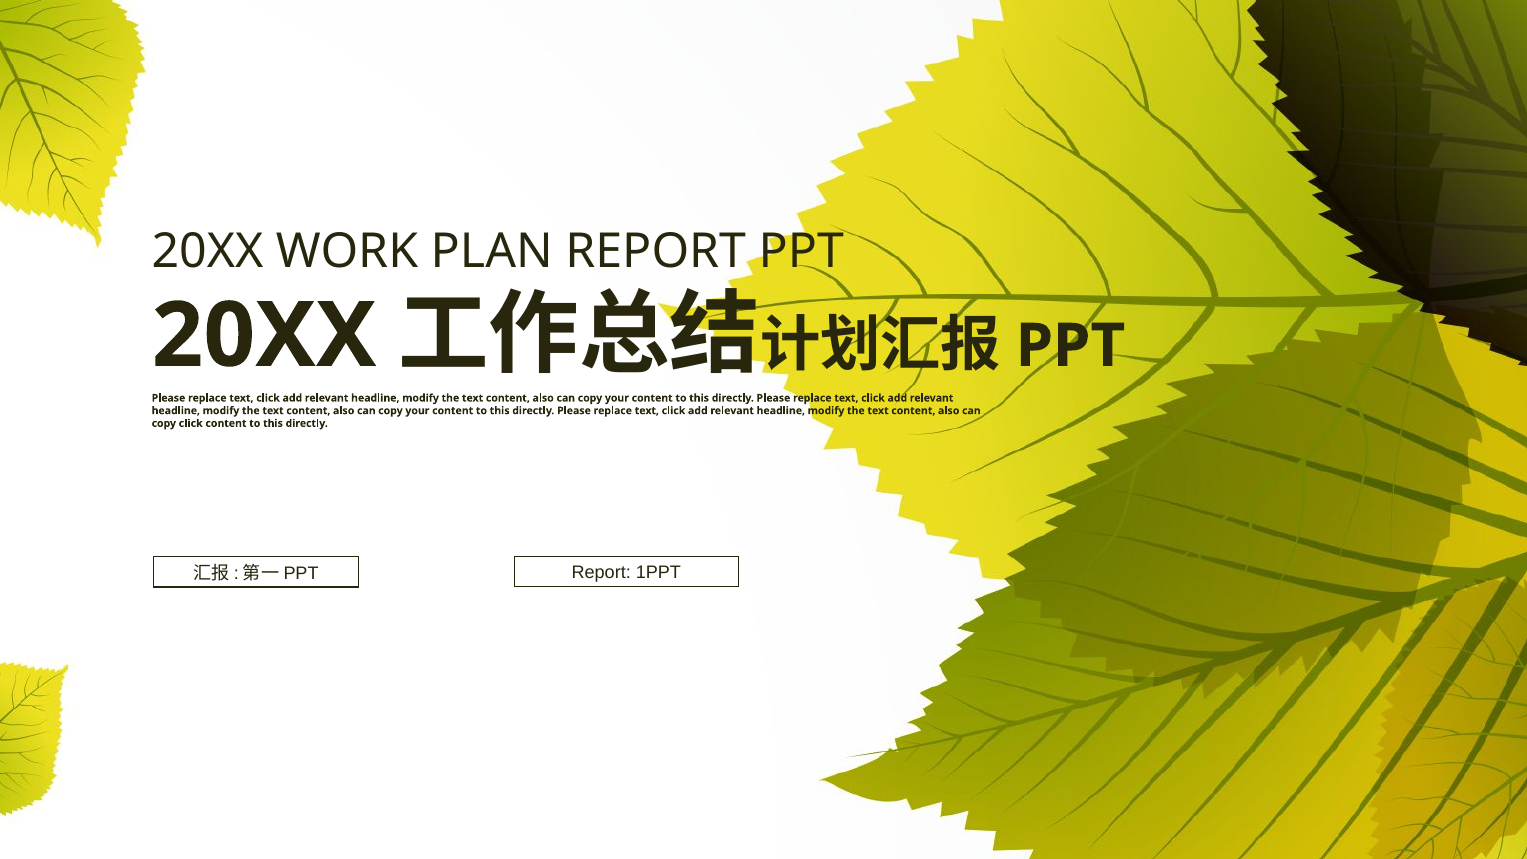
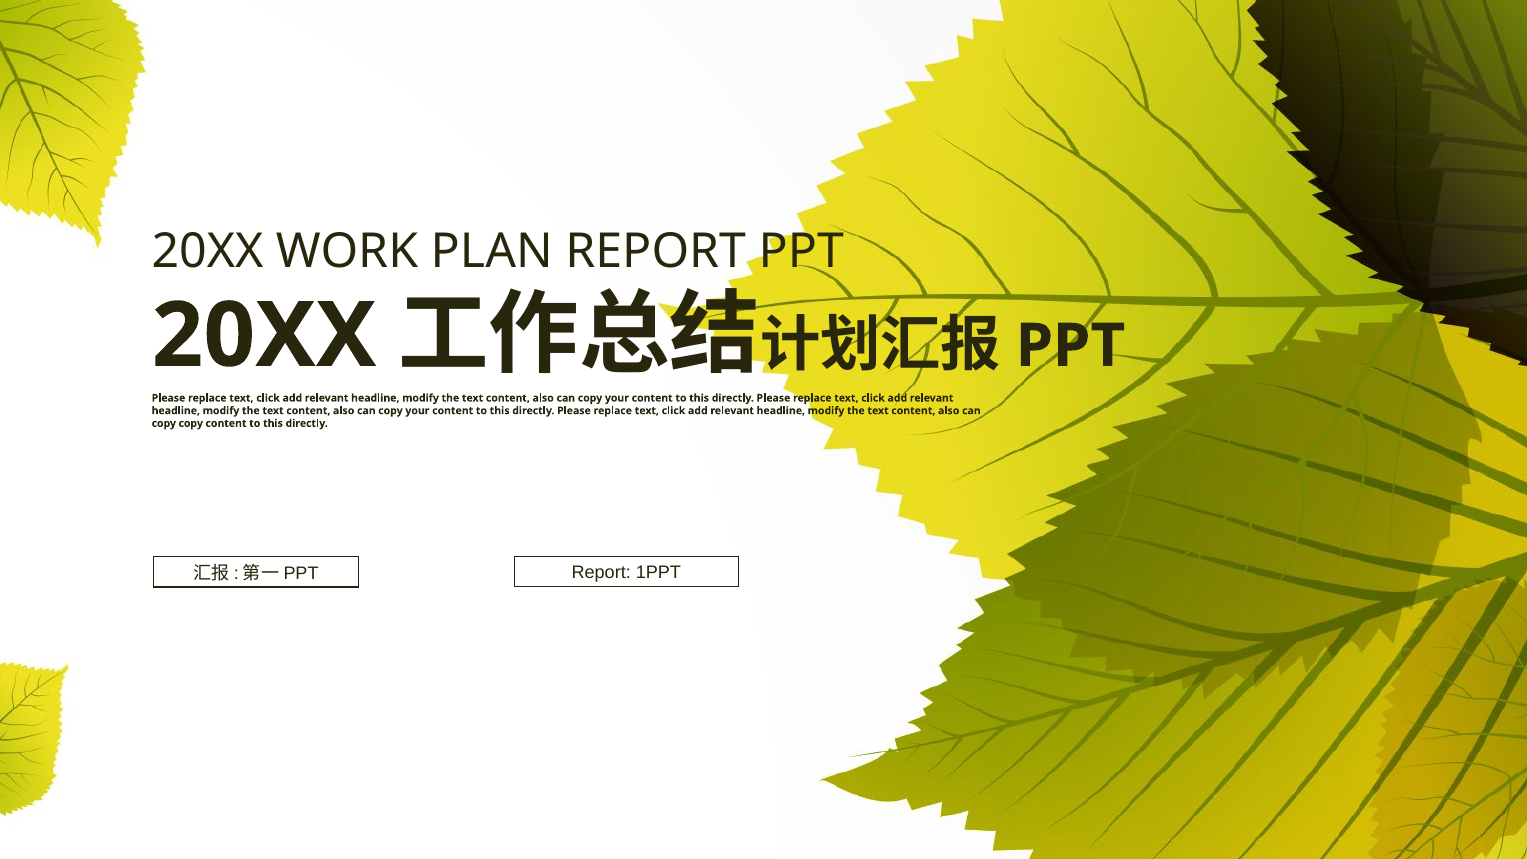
copy click: click -> copy
